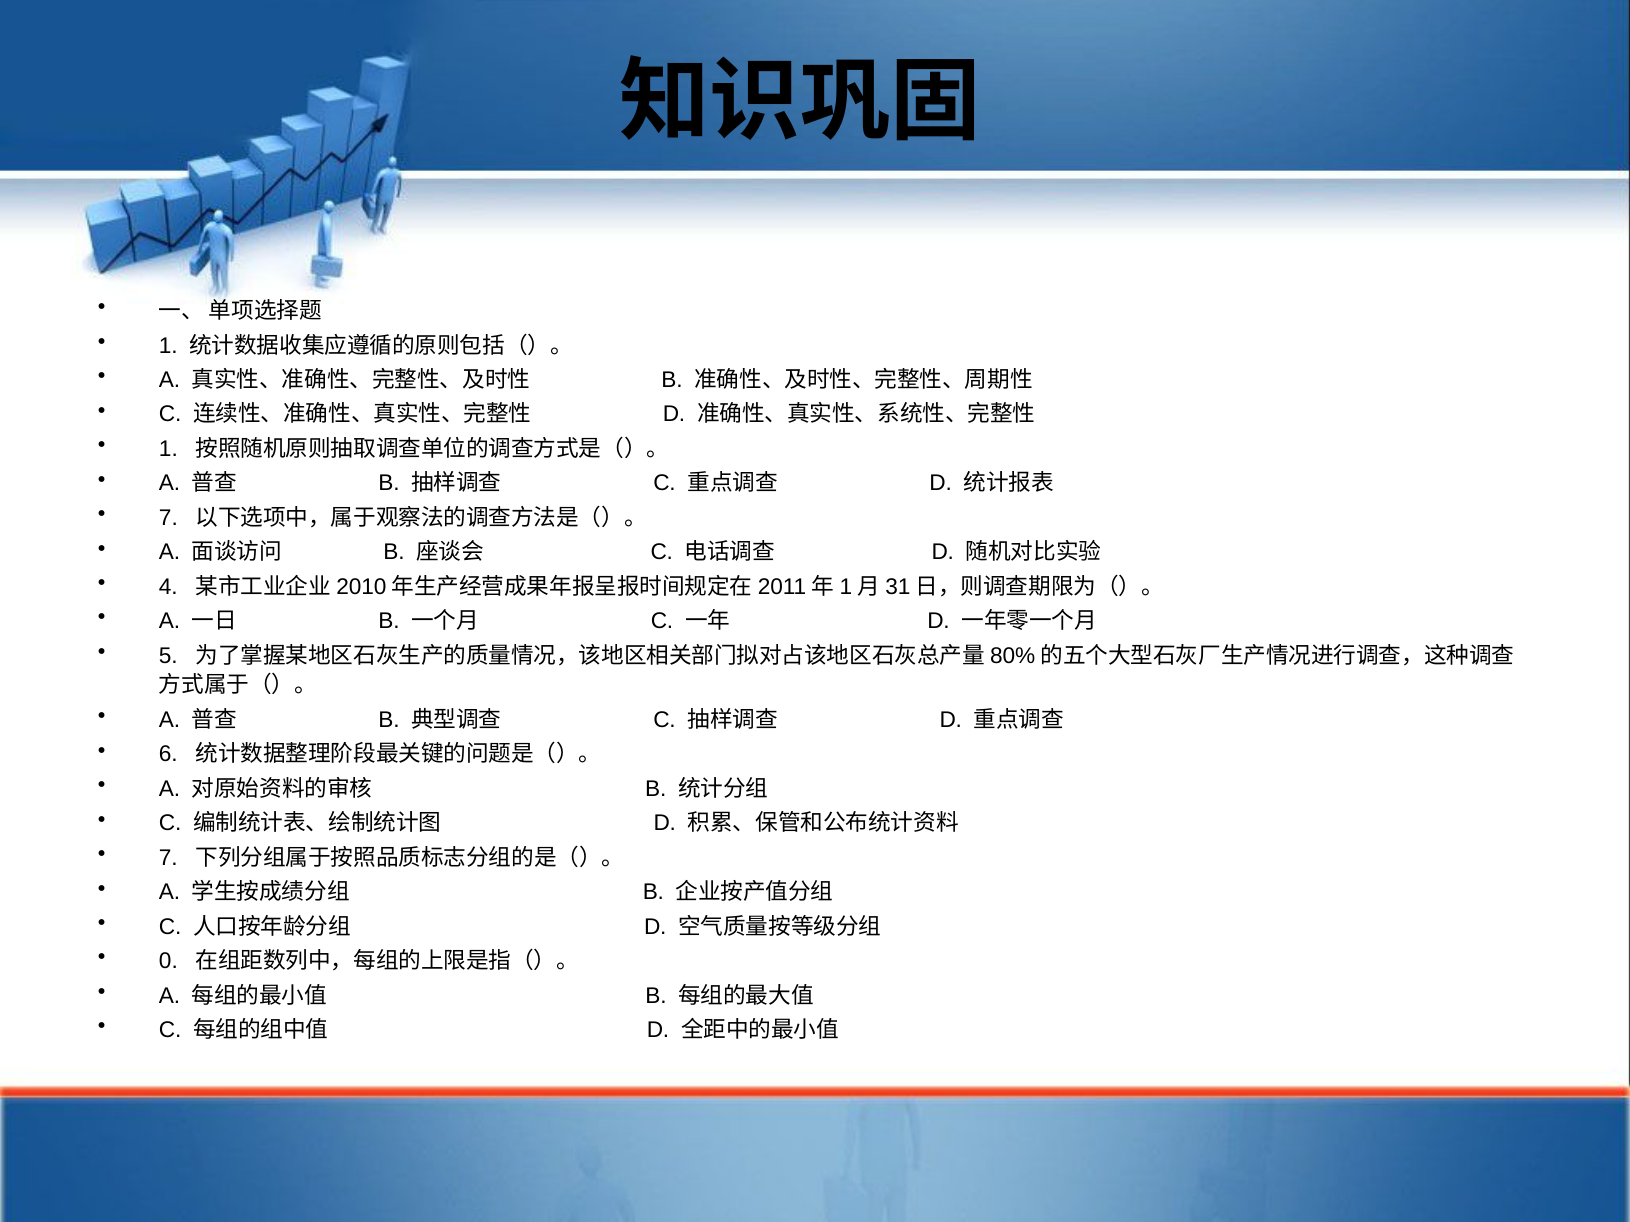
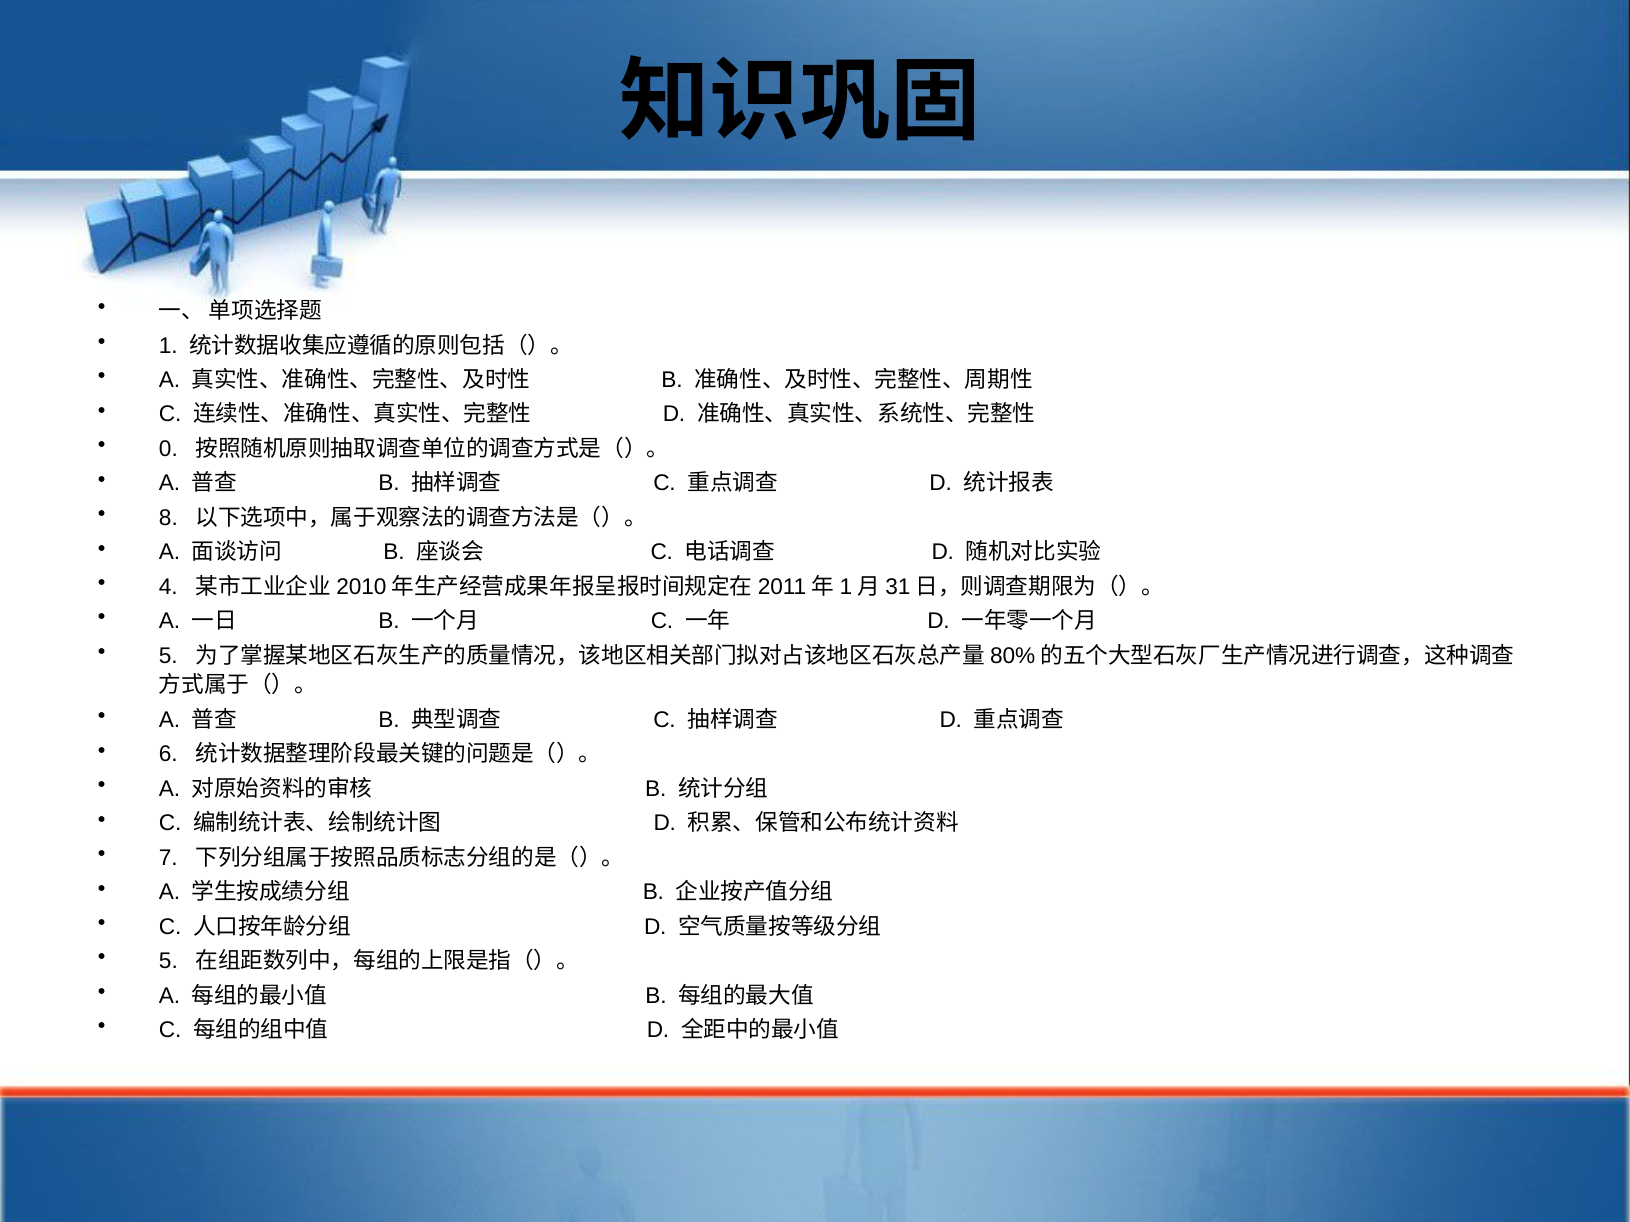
1 at (168, 449): 1 -> 0
7 at (168, 518): 7 -> 8
0 at (168, 961): 0 -> 5
